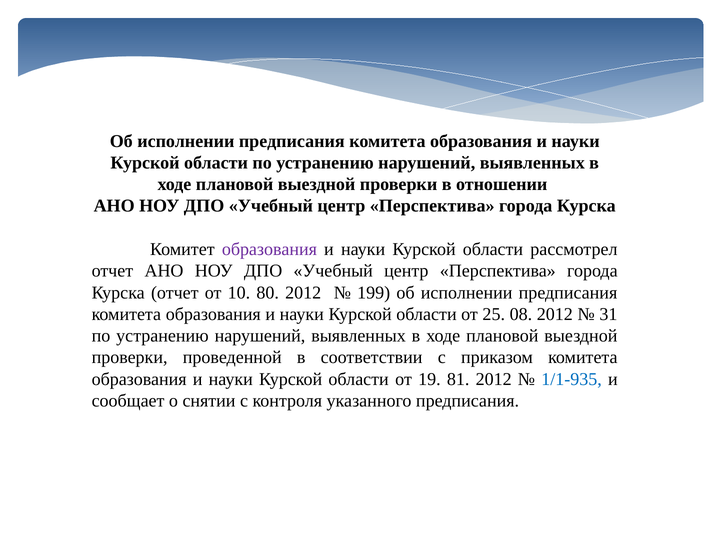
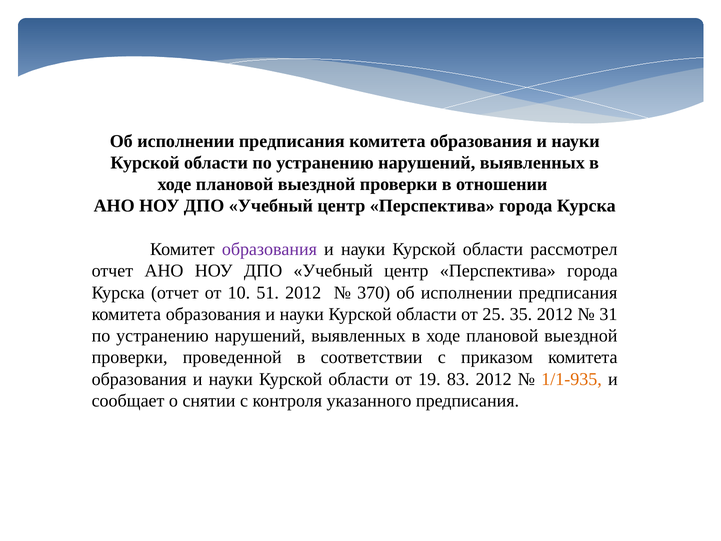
80: 80 -> 51
199: 199 -> 370
08: 08 -> 35
81: 81 -> 83
1/1-935 colour: blue -> orange
